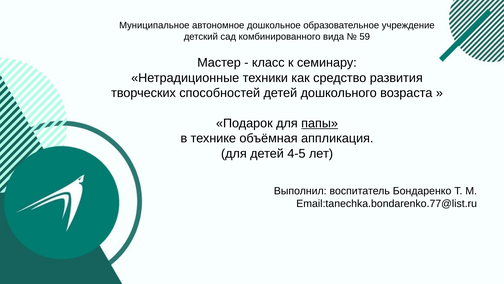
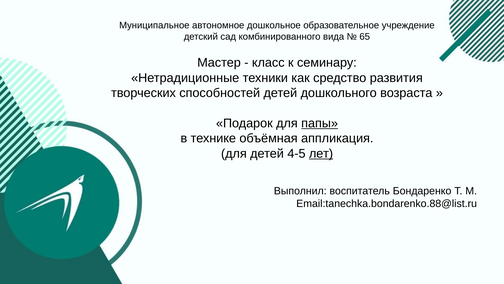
59: 59 -> 65
лет underline: none -> present
Email:tanechka.bondarenko.77@list.ru: Email:tanechka.bondarenko.77@list.ru -> Email:tanechka.bondarenko.88@list.ru
